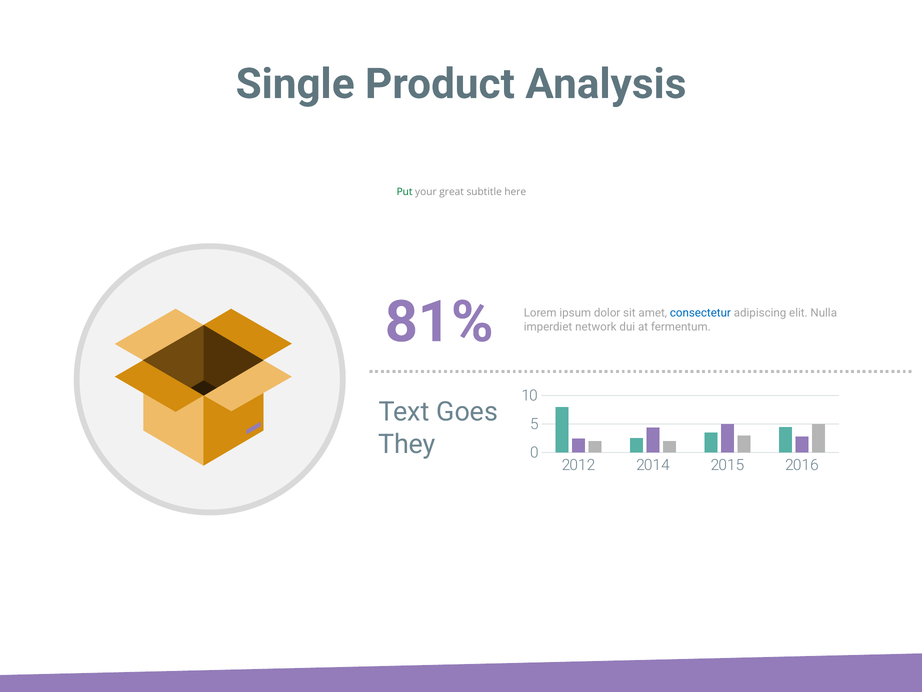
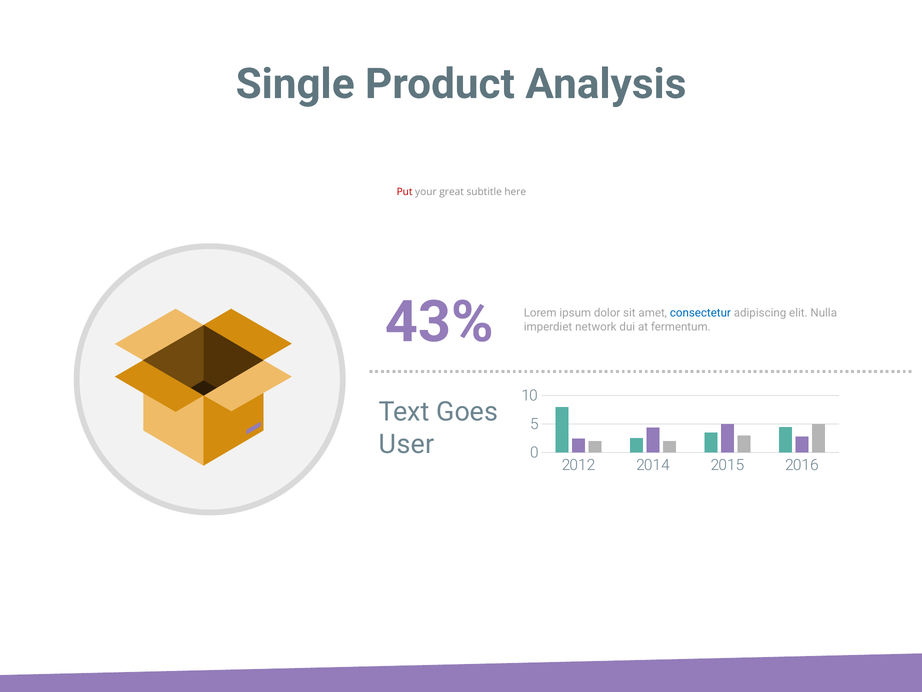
Put colour: green -> red
81%: 81% -> 43%
They: They -> User
